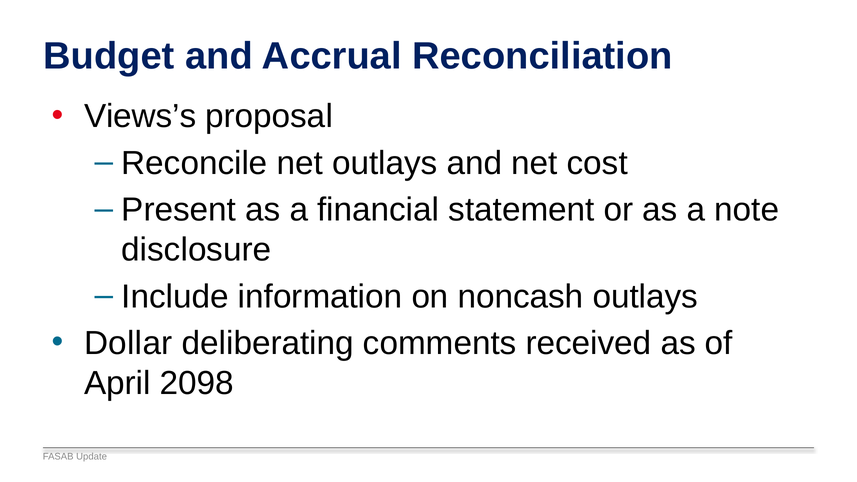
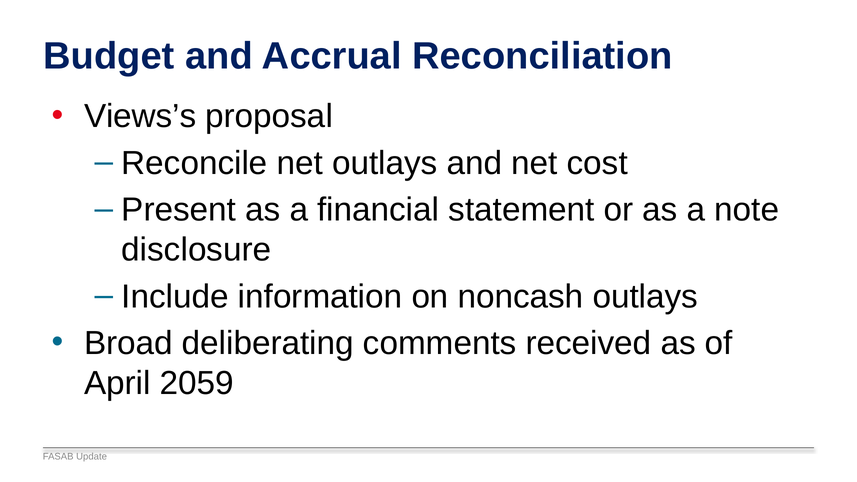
Dollar: Dollar -> Broad
2098: 2098 -> 2059
